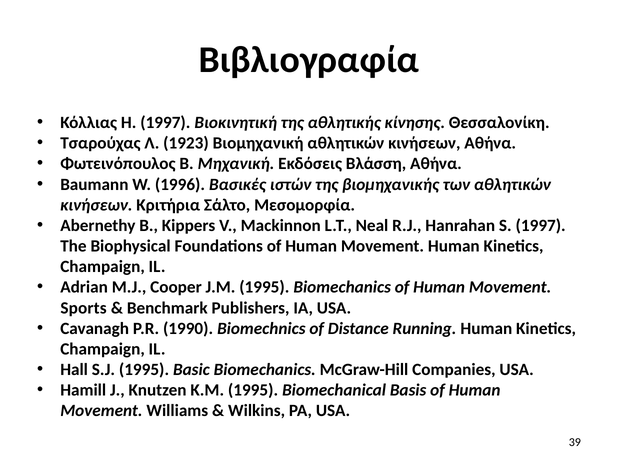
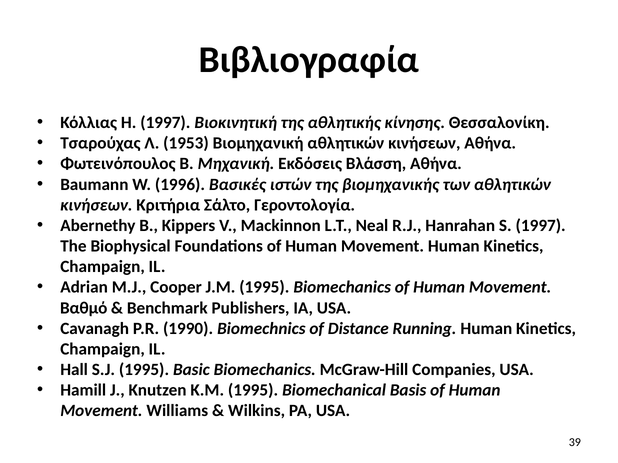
1923: 1923 -> 1953
Μεσομορφία: Μεσομορφία -> Γεροντολογία
Sports: Sports -> Βαθμό
